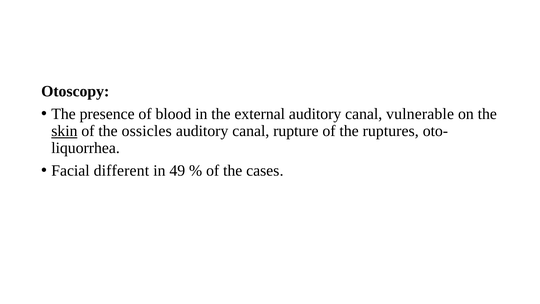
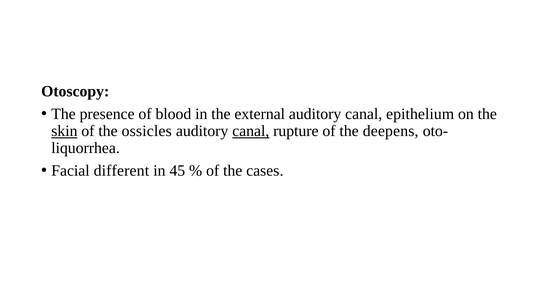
vulnerable: vulnerable -> epithelium
canal at (251, 131) underline: none -> present
ruptures: ruptures -> deepens
49: 49 -> 45
